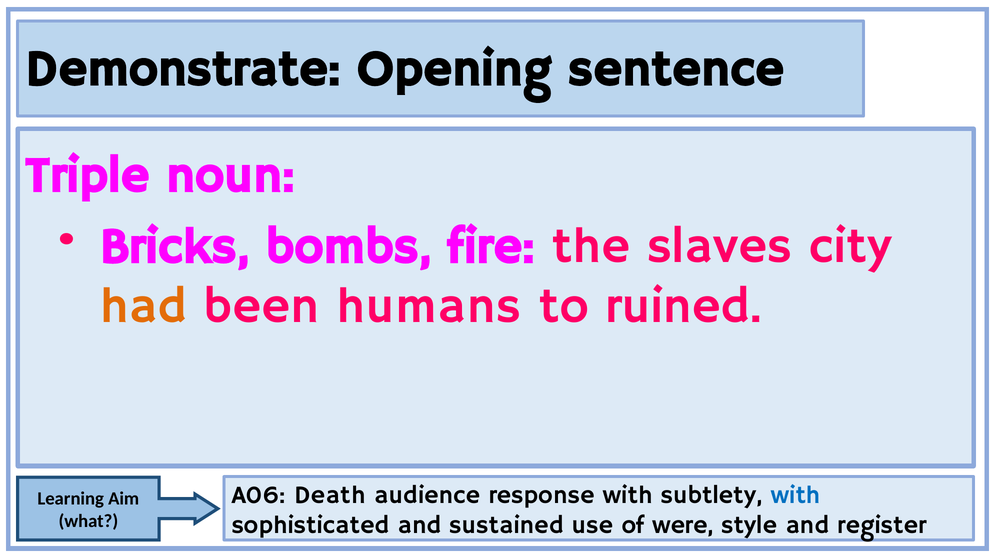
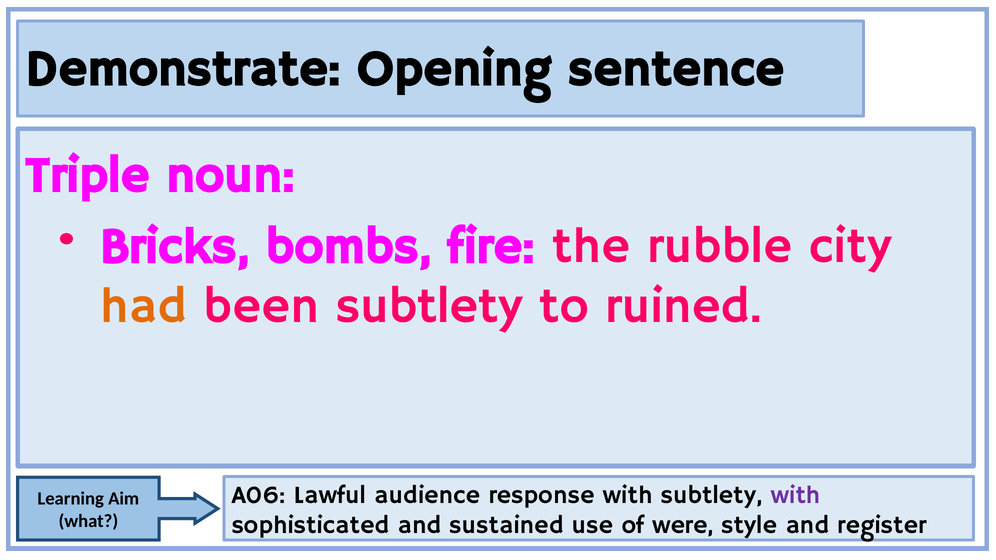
slaves: slaves -> rubble
been humans: humans -> subtlety
Death: Death -> Lawful
with at (796, 495) colour: blue -> purple
